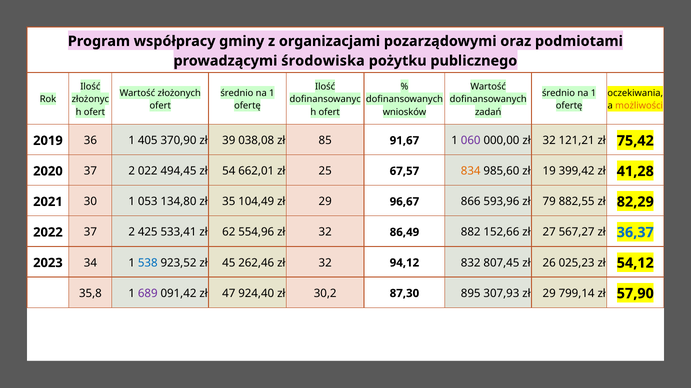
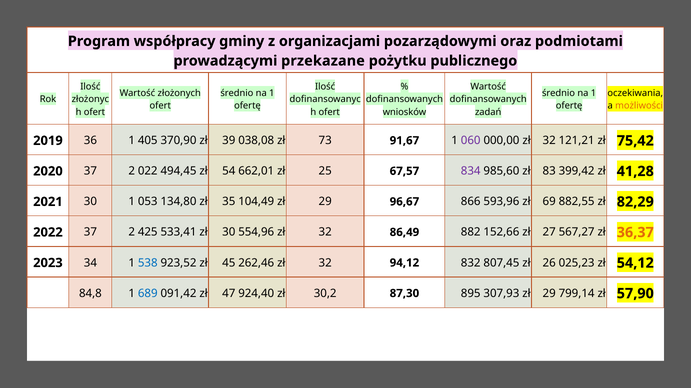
środowiska: środowiska -> przekazane
85: 85 -> 73
834 colour: orange -> purple
19: 19 -> 83
79: 79 -> 69
zł 62: 62 -> 30
36,37 colour: blue -> orange
35,8: 35,8 -> 84,8
689 colour: purple -> blue
